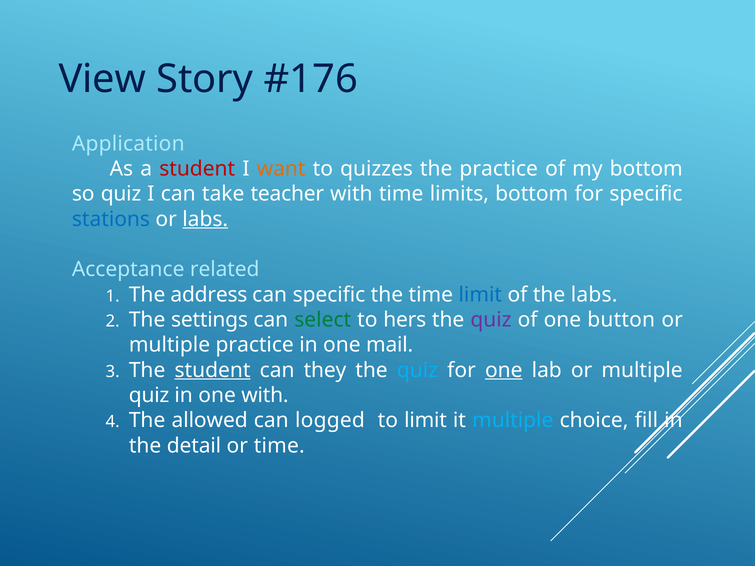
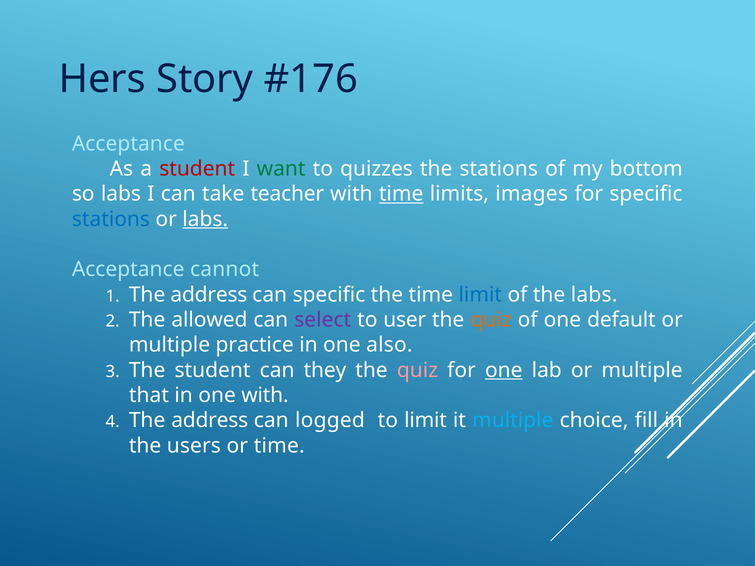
View: View -> Hers
Application at (128, 144): Application -> Acceptance
want colour: orange -> green
the practice: practice -> stations
so quiz: quiz -> labs
time at (401, 194) underline: none -> present
limits bottom: bottom -> images
related: related -> cannot
settings: settings -> allowed
select colour: green -> purple
hers: hers -> user
quiz at (491, 320) colour: purple -> orange
button: button -> default
mail: mail -> also
student at (213, 370) underline: present -> none
quiz at (417, 370) colour: light blue -> pink
quiz at (149, 395): quiz -> that
allowed at (210, 421): allowed -> address
detail: detail -> users
